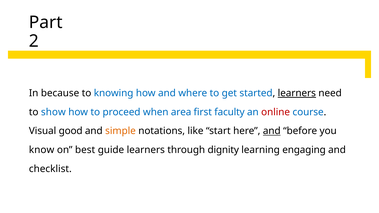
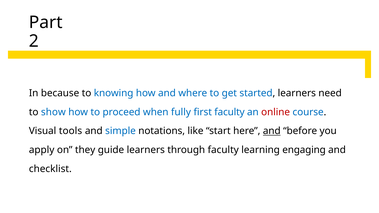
learners at (297, 93) underline: present -> none
area: area -> fully
good: good -> tools
simple colour: orange -> blue
know: know -> apply
best: best -> they
through dignity: dignity -> faculty
